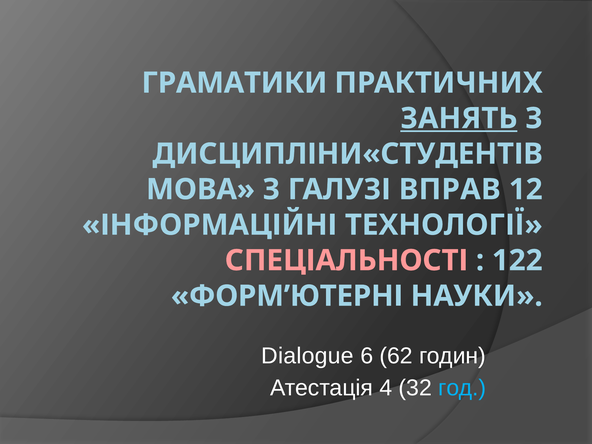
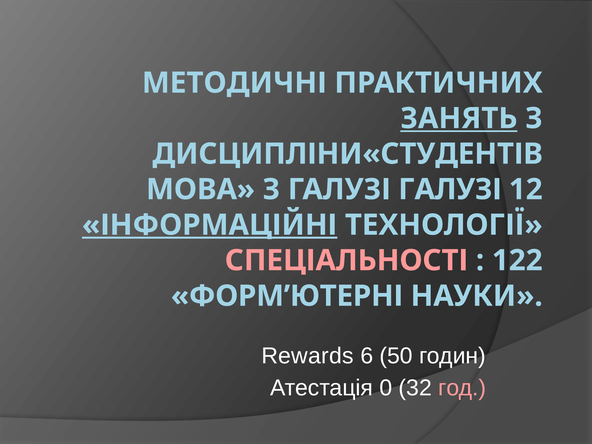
ГРАМАТИКИ: ГРАМАТИКИ -> МЕТОДИЧНІ
ГАЛУЗІ ВПРАВ: ВПРАВ -> ГАЛУЗІ
ІНФОРМАЦІЙНІ underline: none -> present
Dialogue: Dialogue -> Rewards
62: 62 -> 50
4: 4 -> 0
год colour: light blue -> pink
